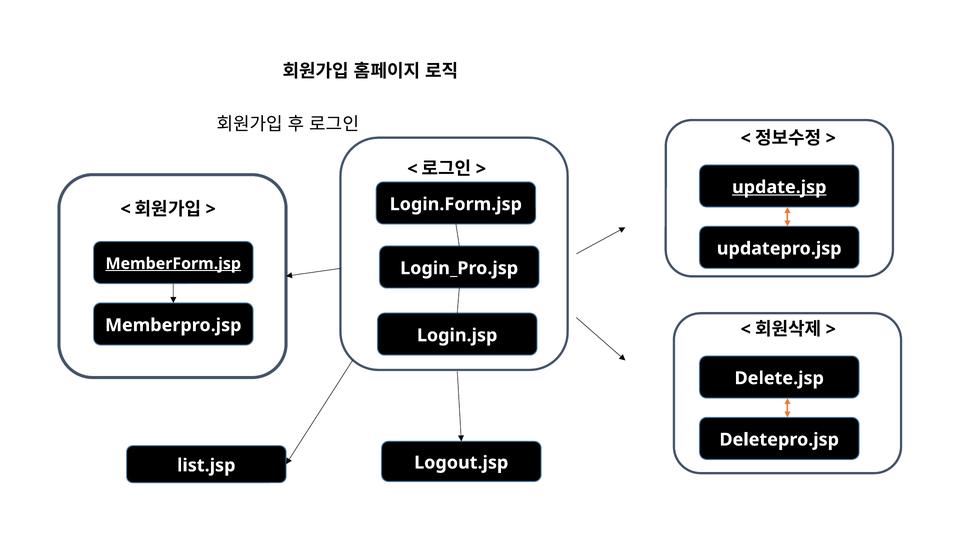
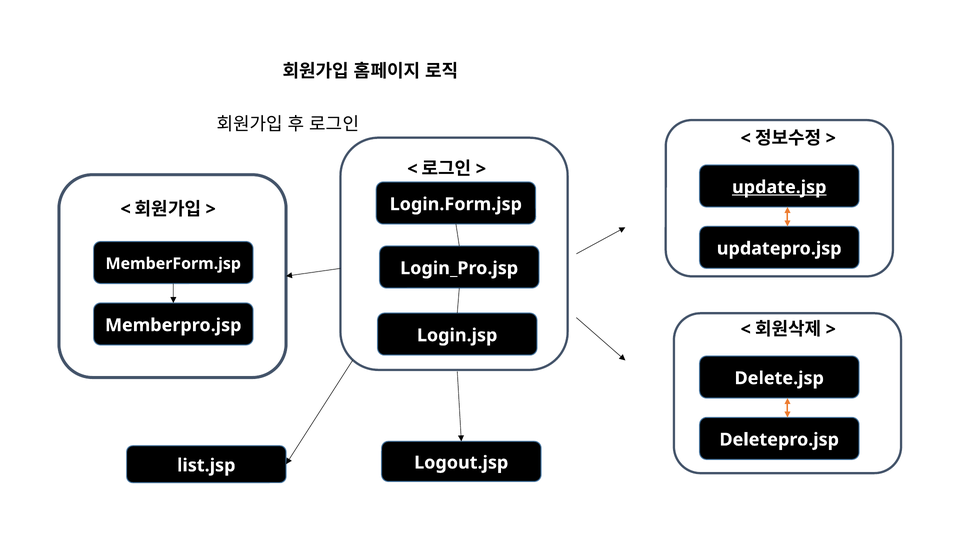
MemberForm.jsp underline: present -> none
